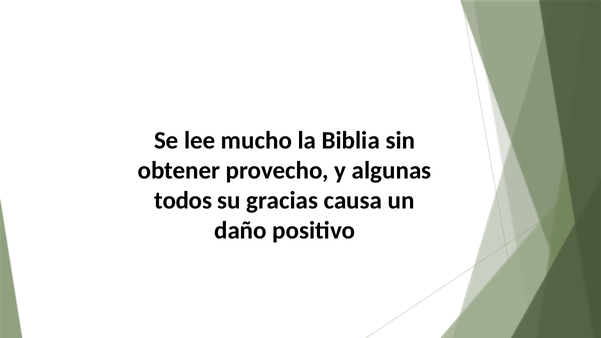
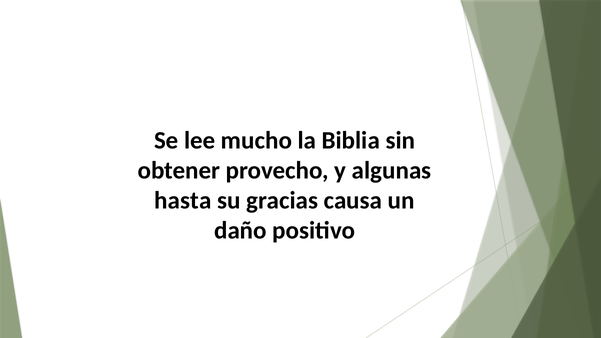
todos: todos -> hasta
